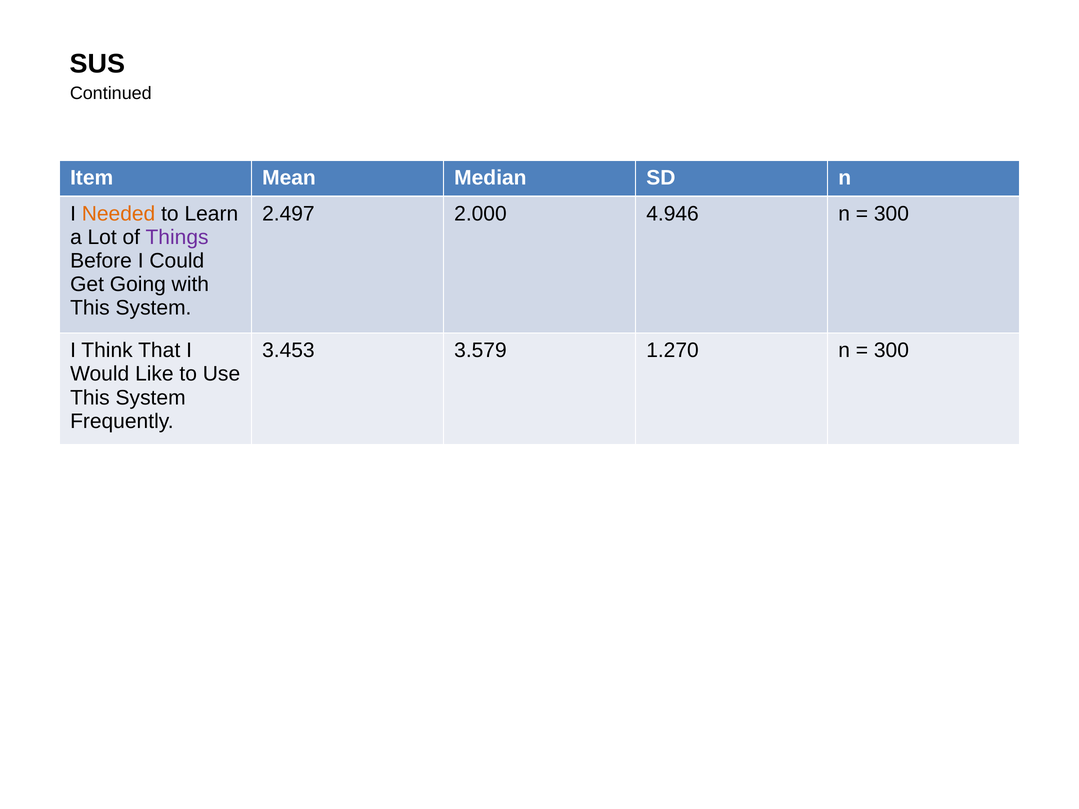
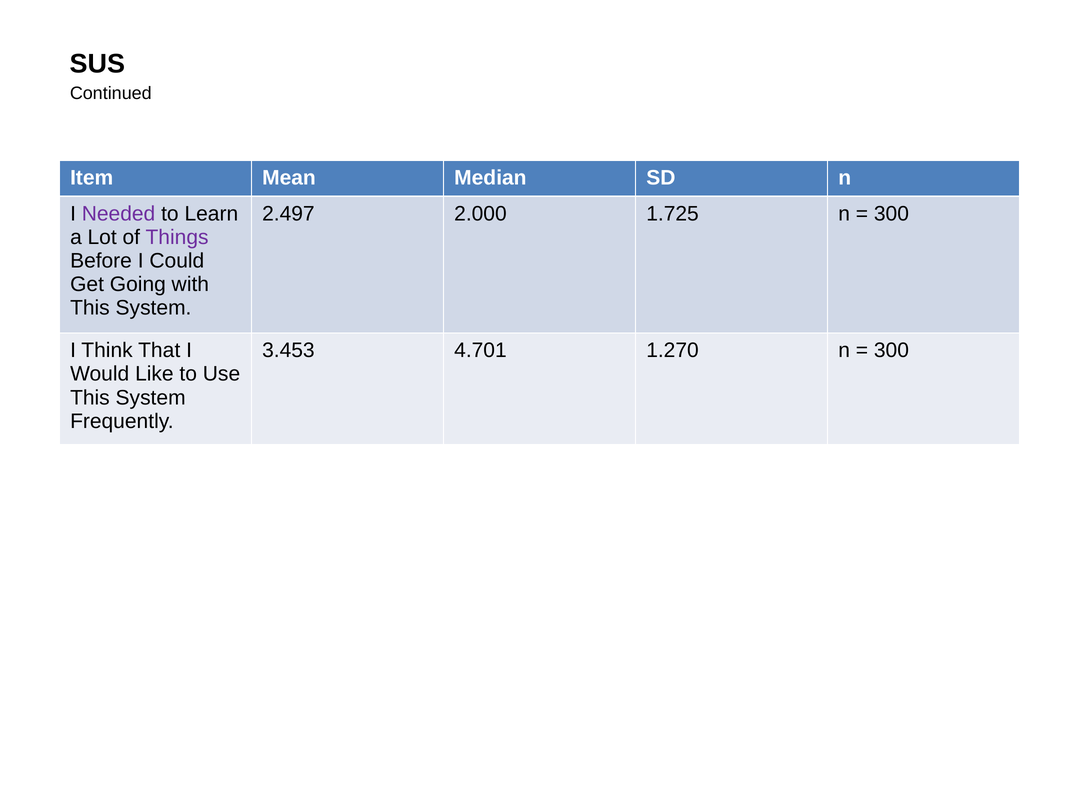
Needed colour: orange -> purple
4.946: 4.946 -> 1.725
3.579: 3.579 -> 4.701
